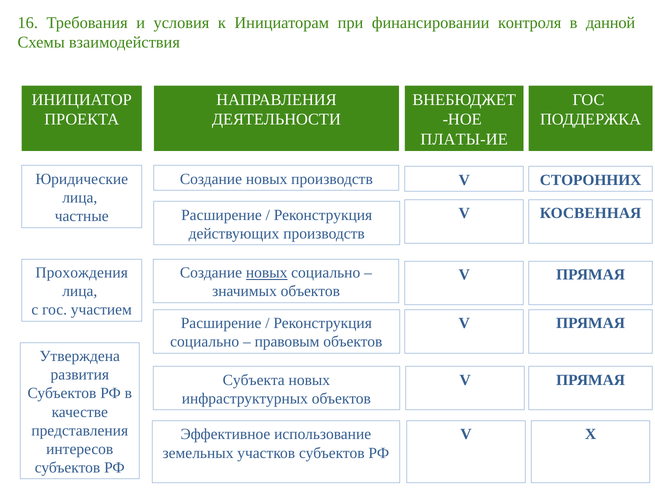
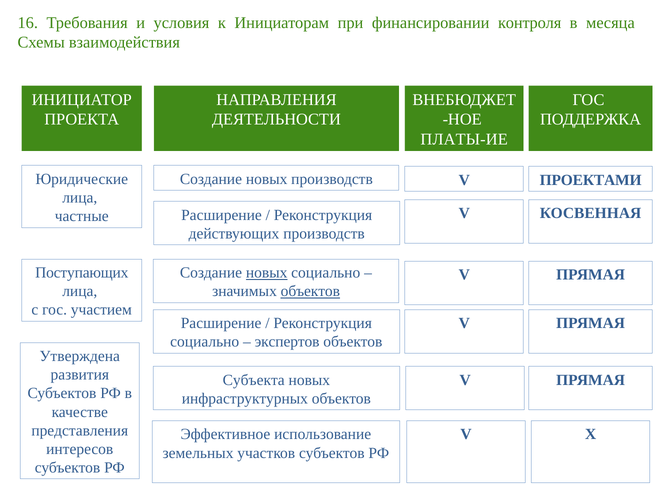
данной: данной -> месяца
СТОРОННИХ: СТОРОННИХ -> ПРОЕКТАМИ
Прохождения: Прохождения -> Поступающих
объектов at (310, 291) underline: none -> present
правовым: правовым -> экспертов
